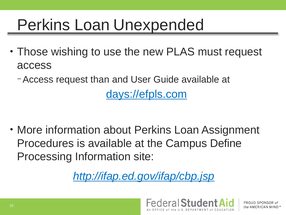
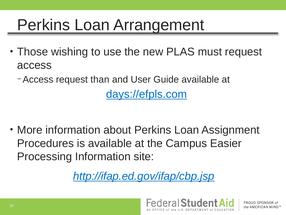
Unexpended: Unexpended -> Arrangement
Define: Define -> Easier
